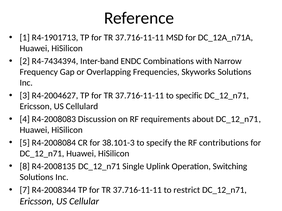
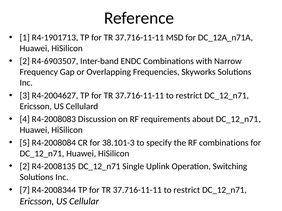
R4-7434394: R4-7434394 -> R4-6903507
specific at (189, 96): specific -> restrict
RF contributions: contributions -> combinations
8 at (25, 167): 8 -> 2
